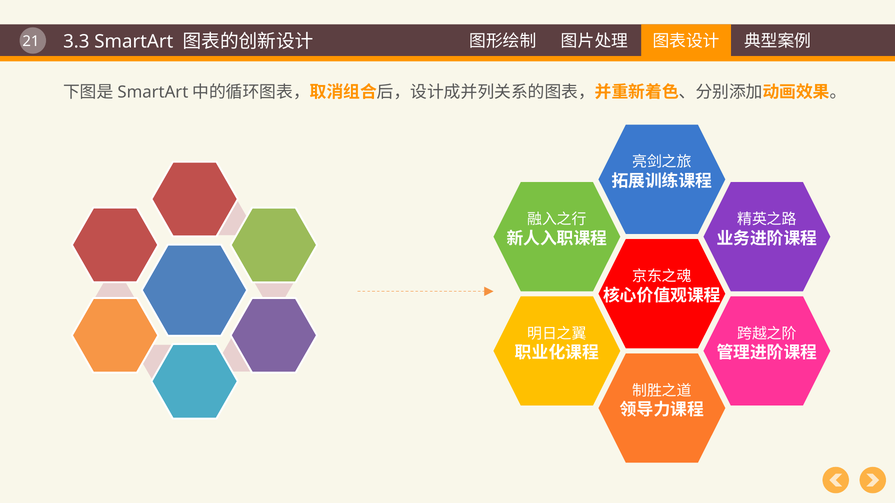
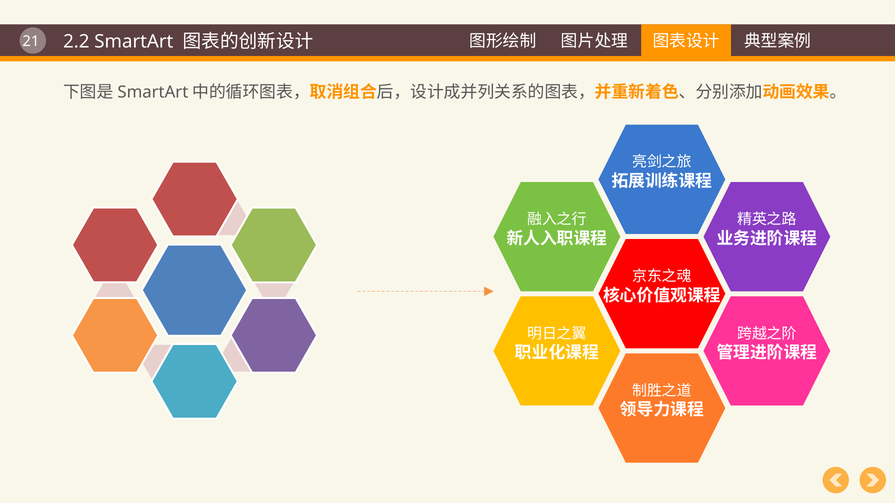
3.3: 3.3 -> 2.2
